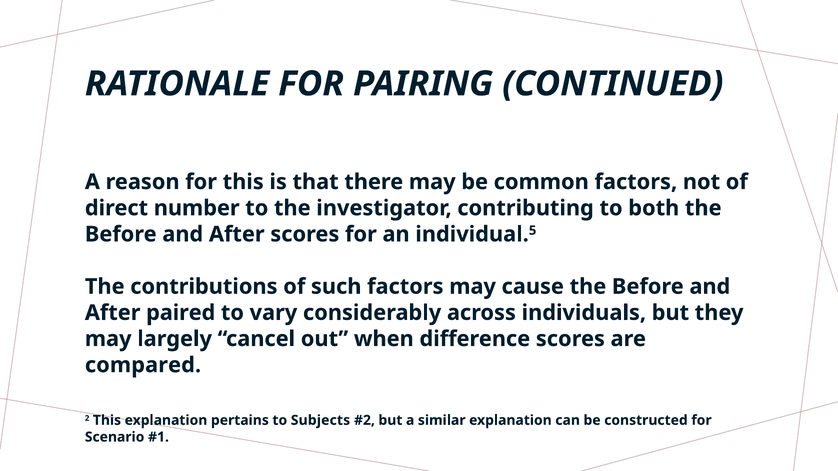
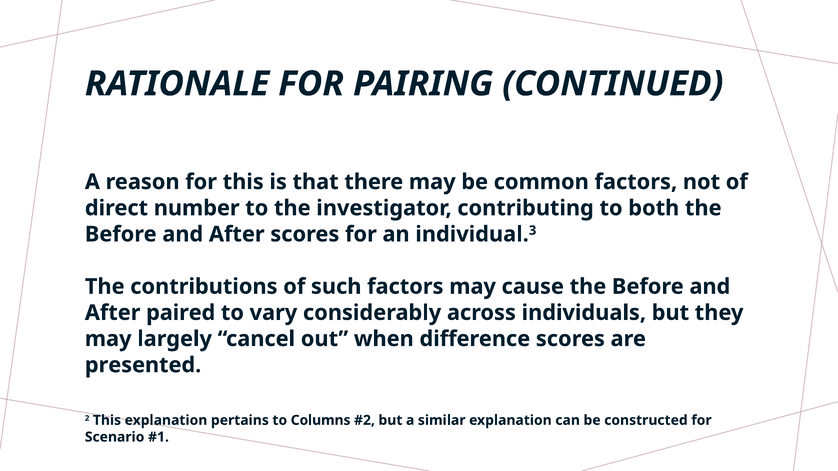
5: 5 -> 3
compared: compared -> presented
Subjects: Subjects -> Columns
